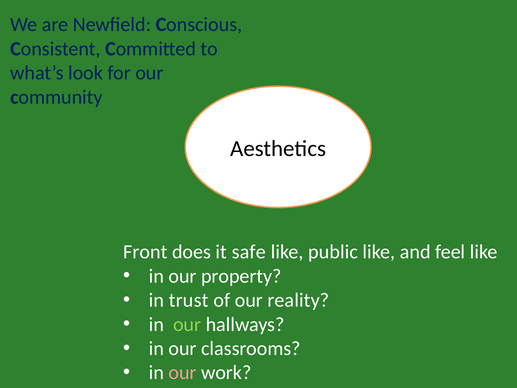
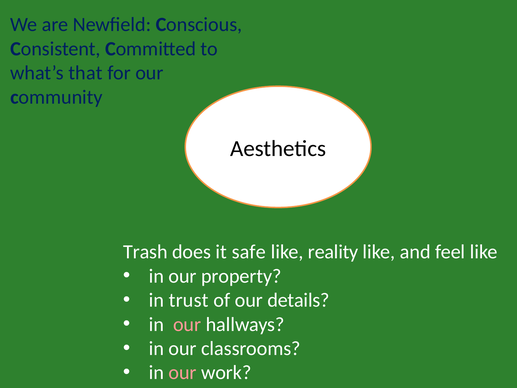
look: look -> that
Front: Front -> Trash
public: public -> reality
reality: reality -> details
our at (187, 324) colour: light green -> pink
